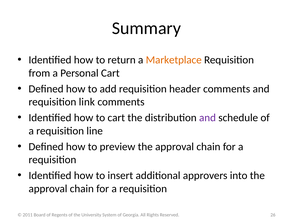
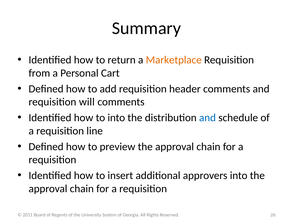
link: link -> will
to cart: cart -> into
and at (207, 118) colour: purple -> blue
